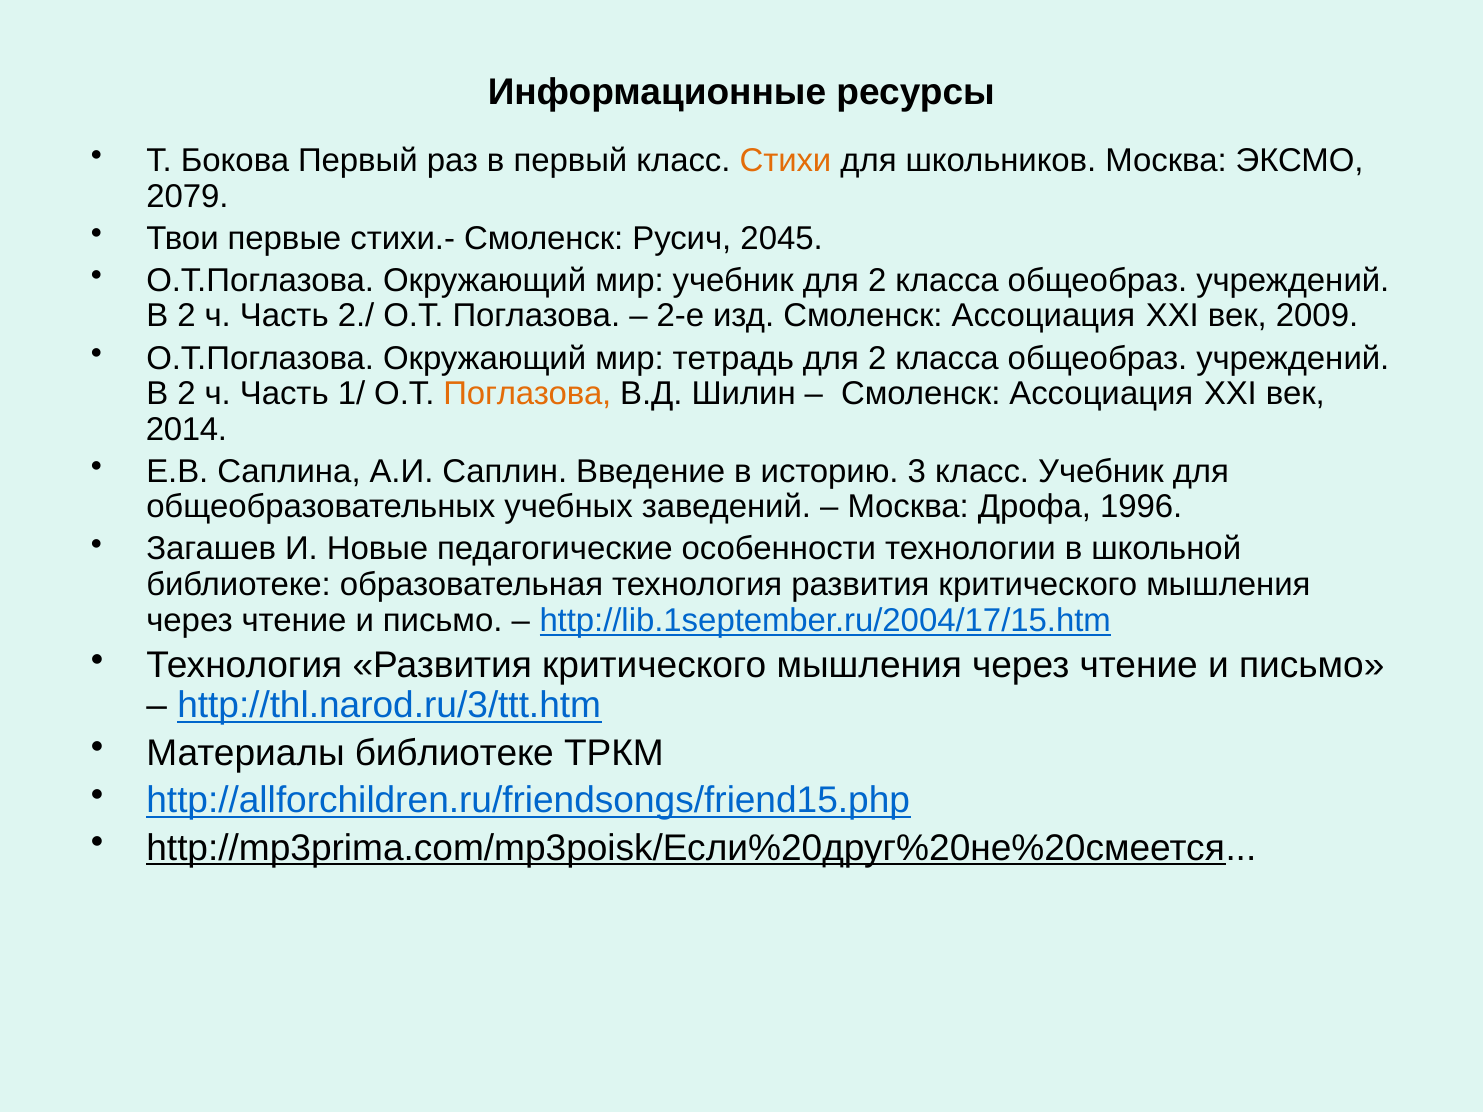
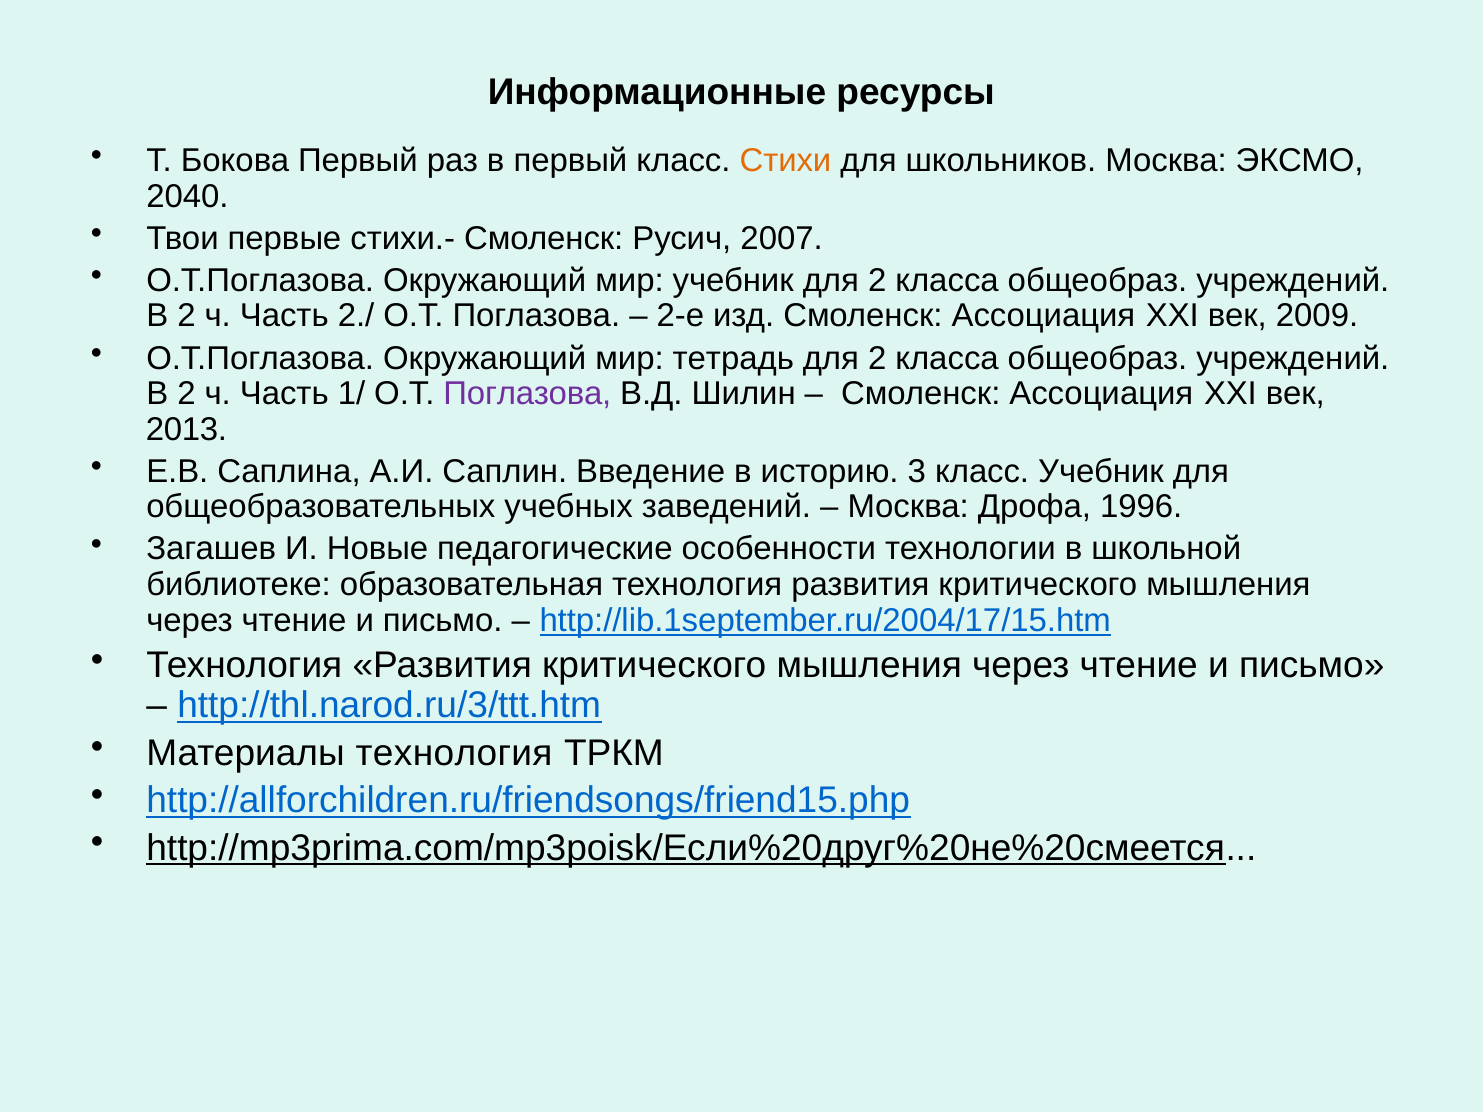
2079: 2079 -> 2040
2045: 2045 -> 2007
Поглазова at (527, 394) colour: orange -> purple
2014: 2014 -> 2013
Материалы библиотеке: библиотеке -> технология
